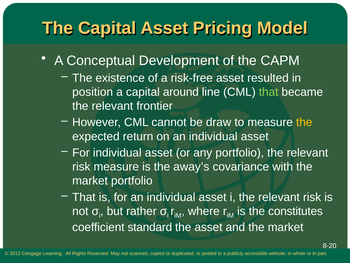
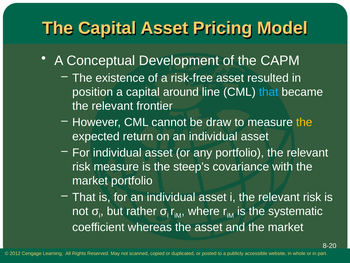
that at (269, 92) colour: light green -> light blue
away’s: away’s -> steep’s
constitutes: constitutes -> systematic
standard: standard -> whereas
